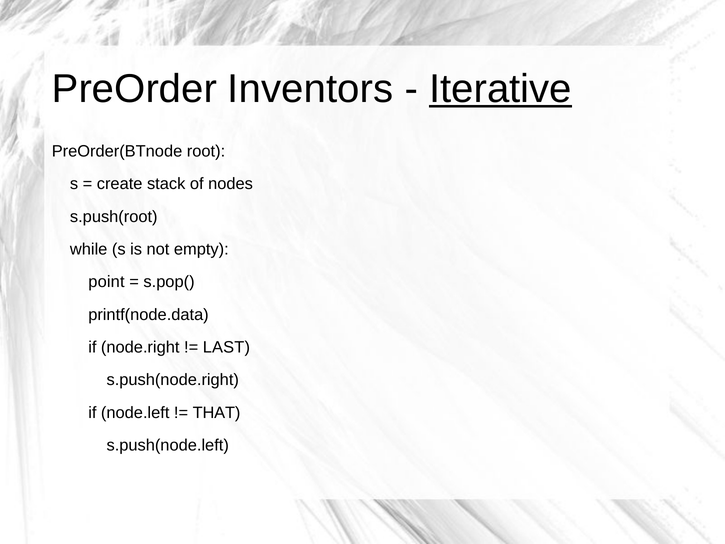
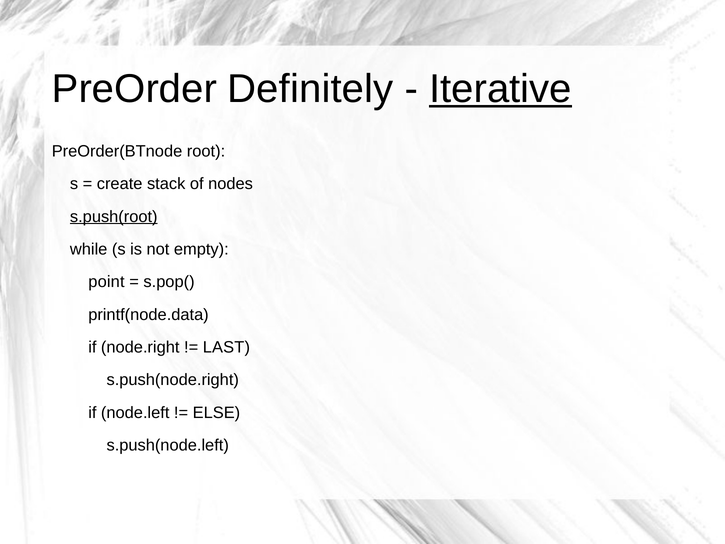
Inventors: Inventors -> Definitely
s.push(root underline: none -> present
THAT: THAT -> ELSE
